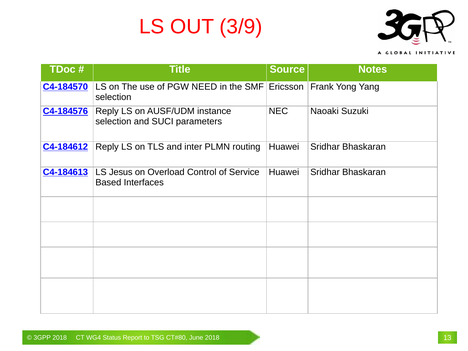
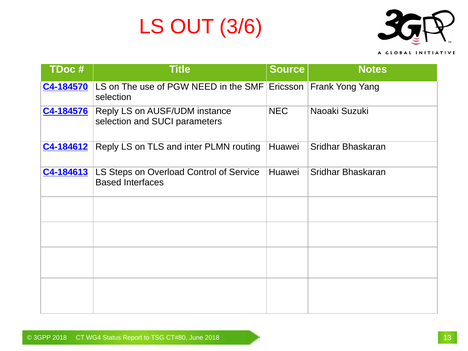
3/9: 3/9 -> 3/6
Jesus: Jesus -> Steps
